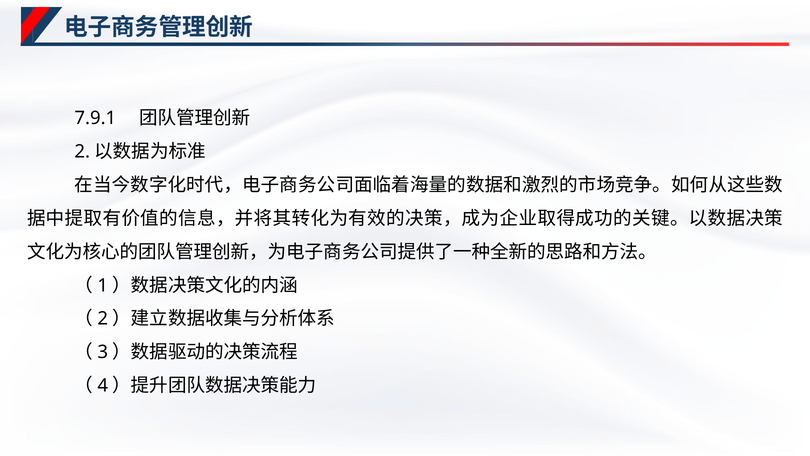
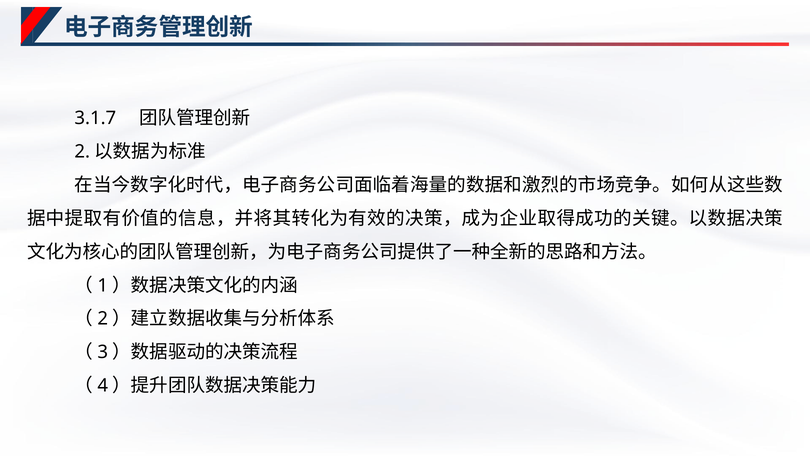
7.9.1: 7.9.1 -> 3.1.7
